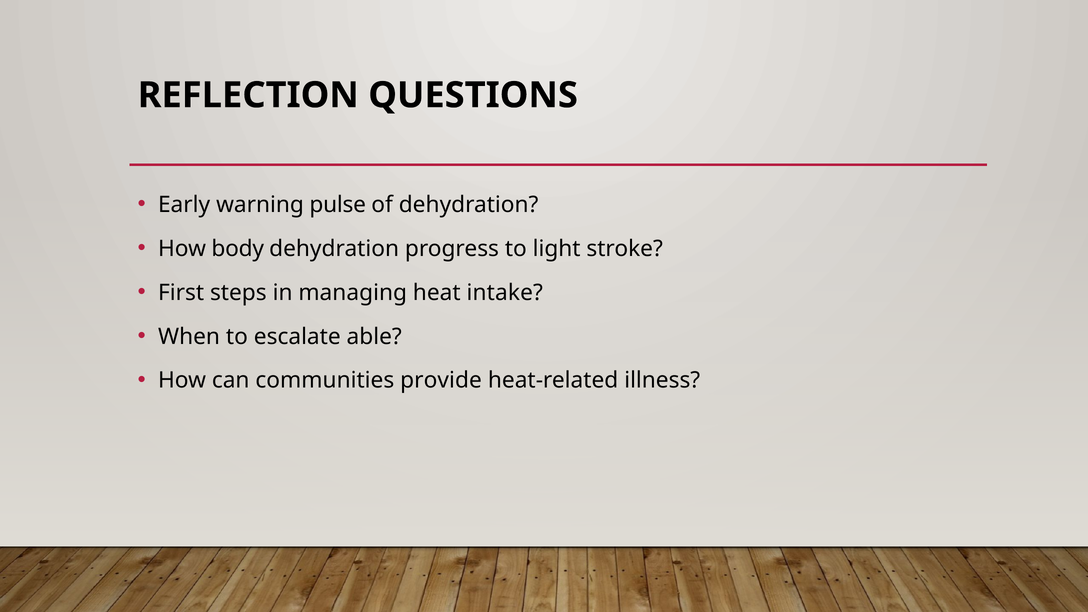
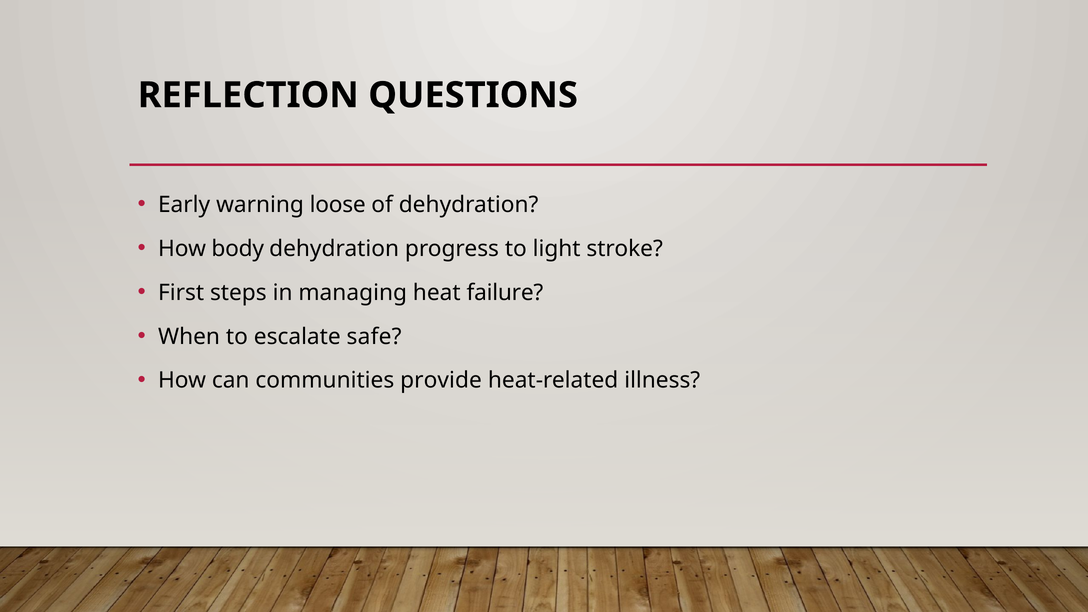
pulse: pulse -> loose
intake: intake -> failure
able: able -> safe
